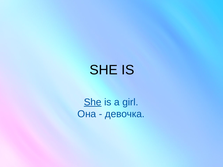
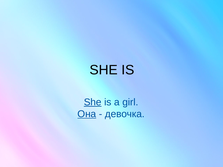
Она underline: none -> present
